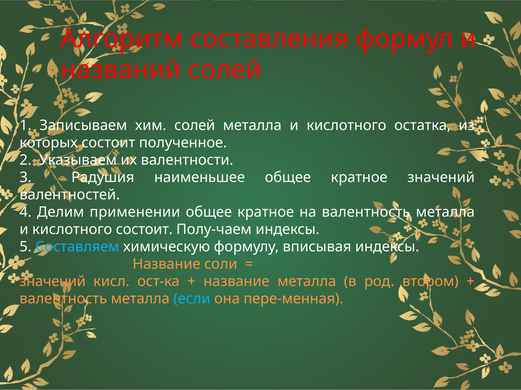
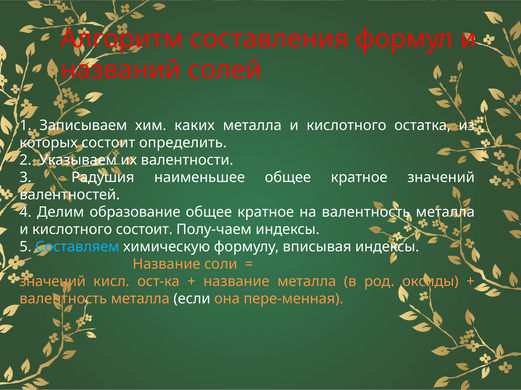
хим солей: солей -> каких
полученное: полученное -> определить
применении: применении -> образование
втором: втором -> оксиды
если colour: light blue -> white
